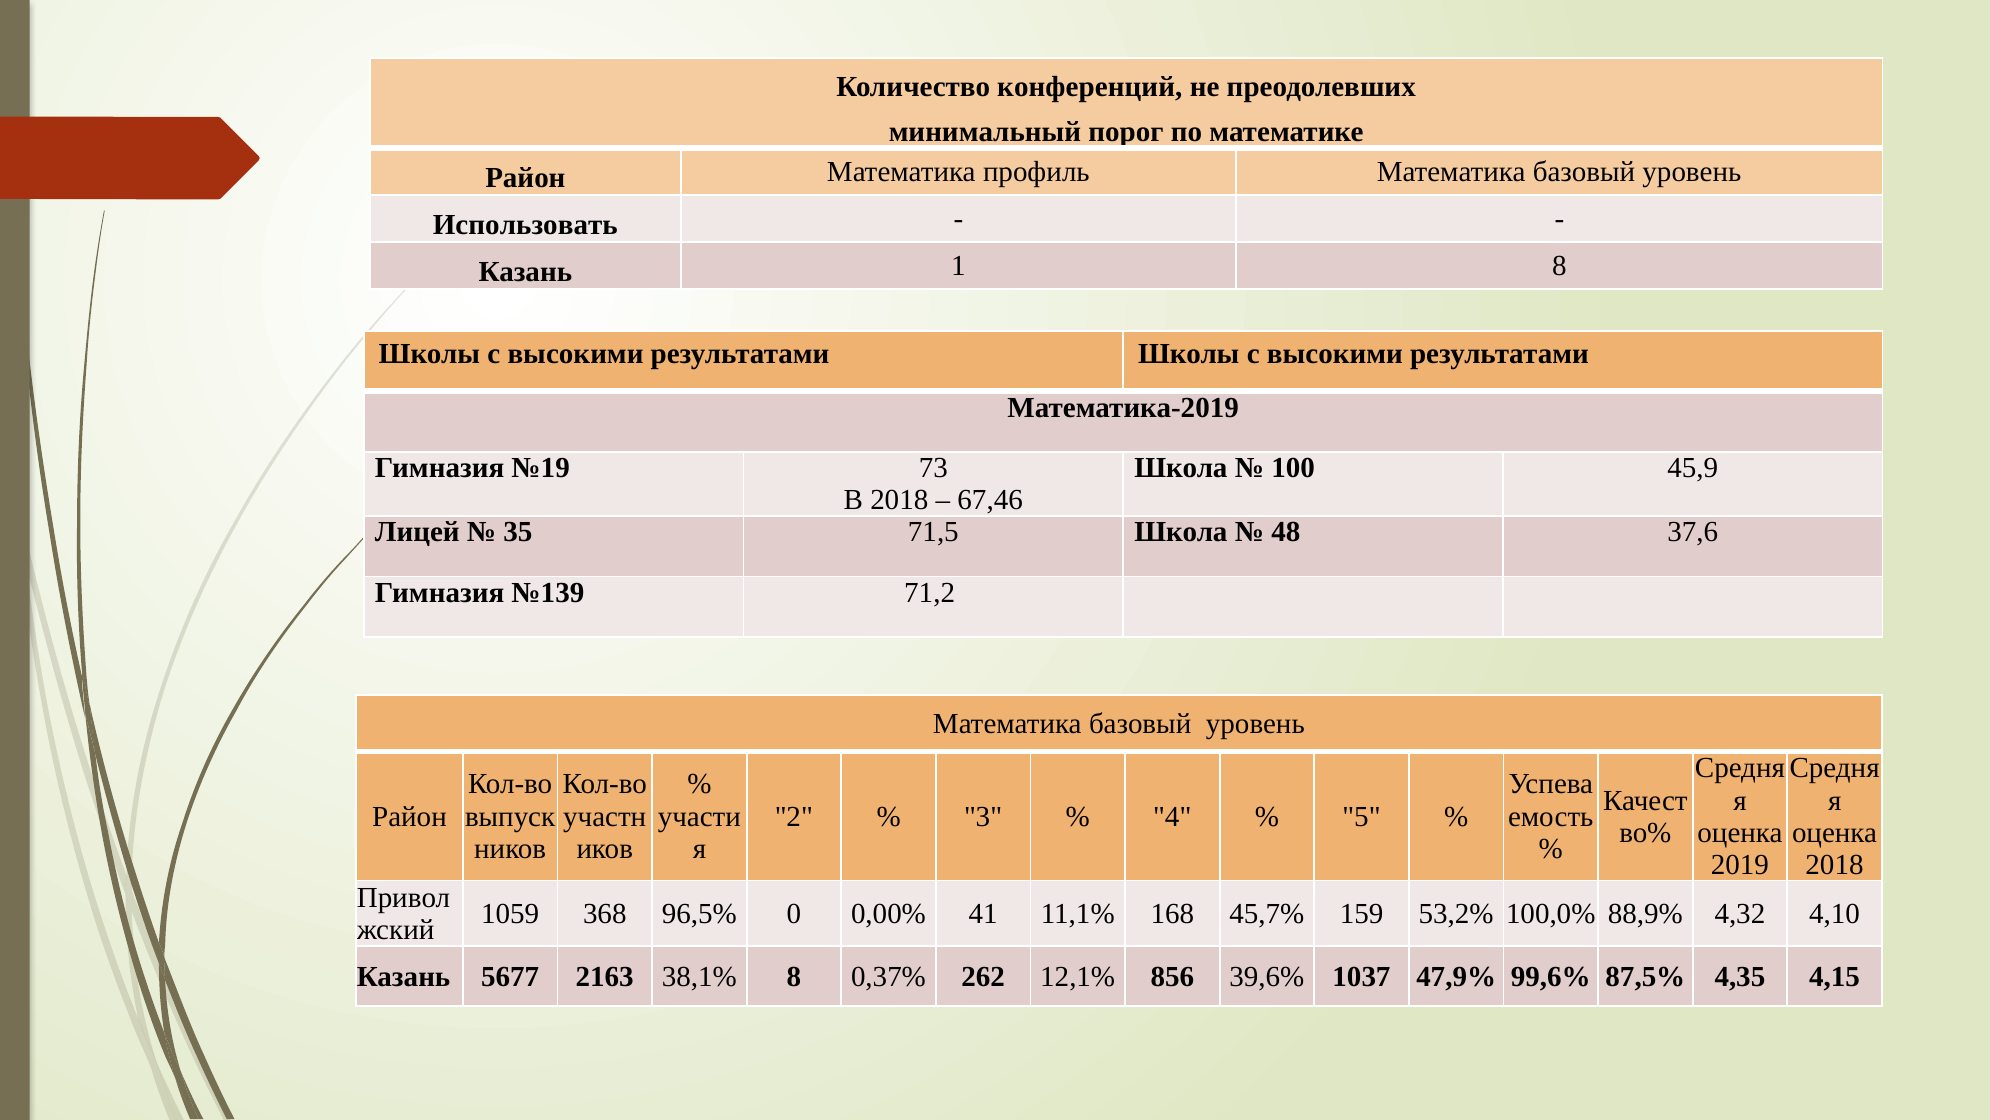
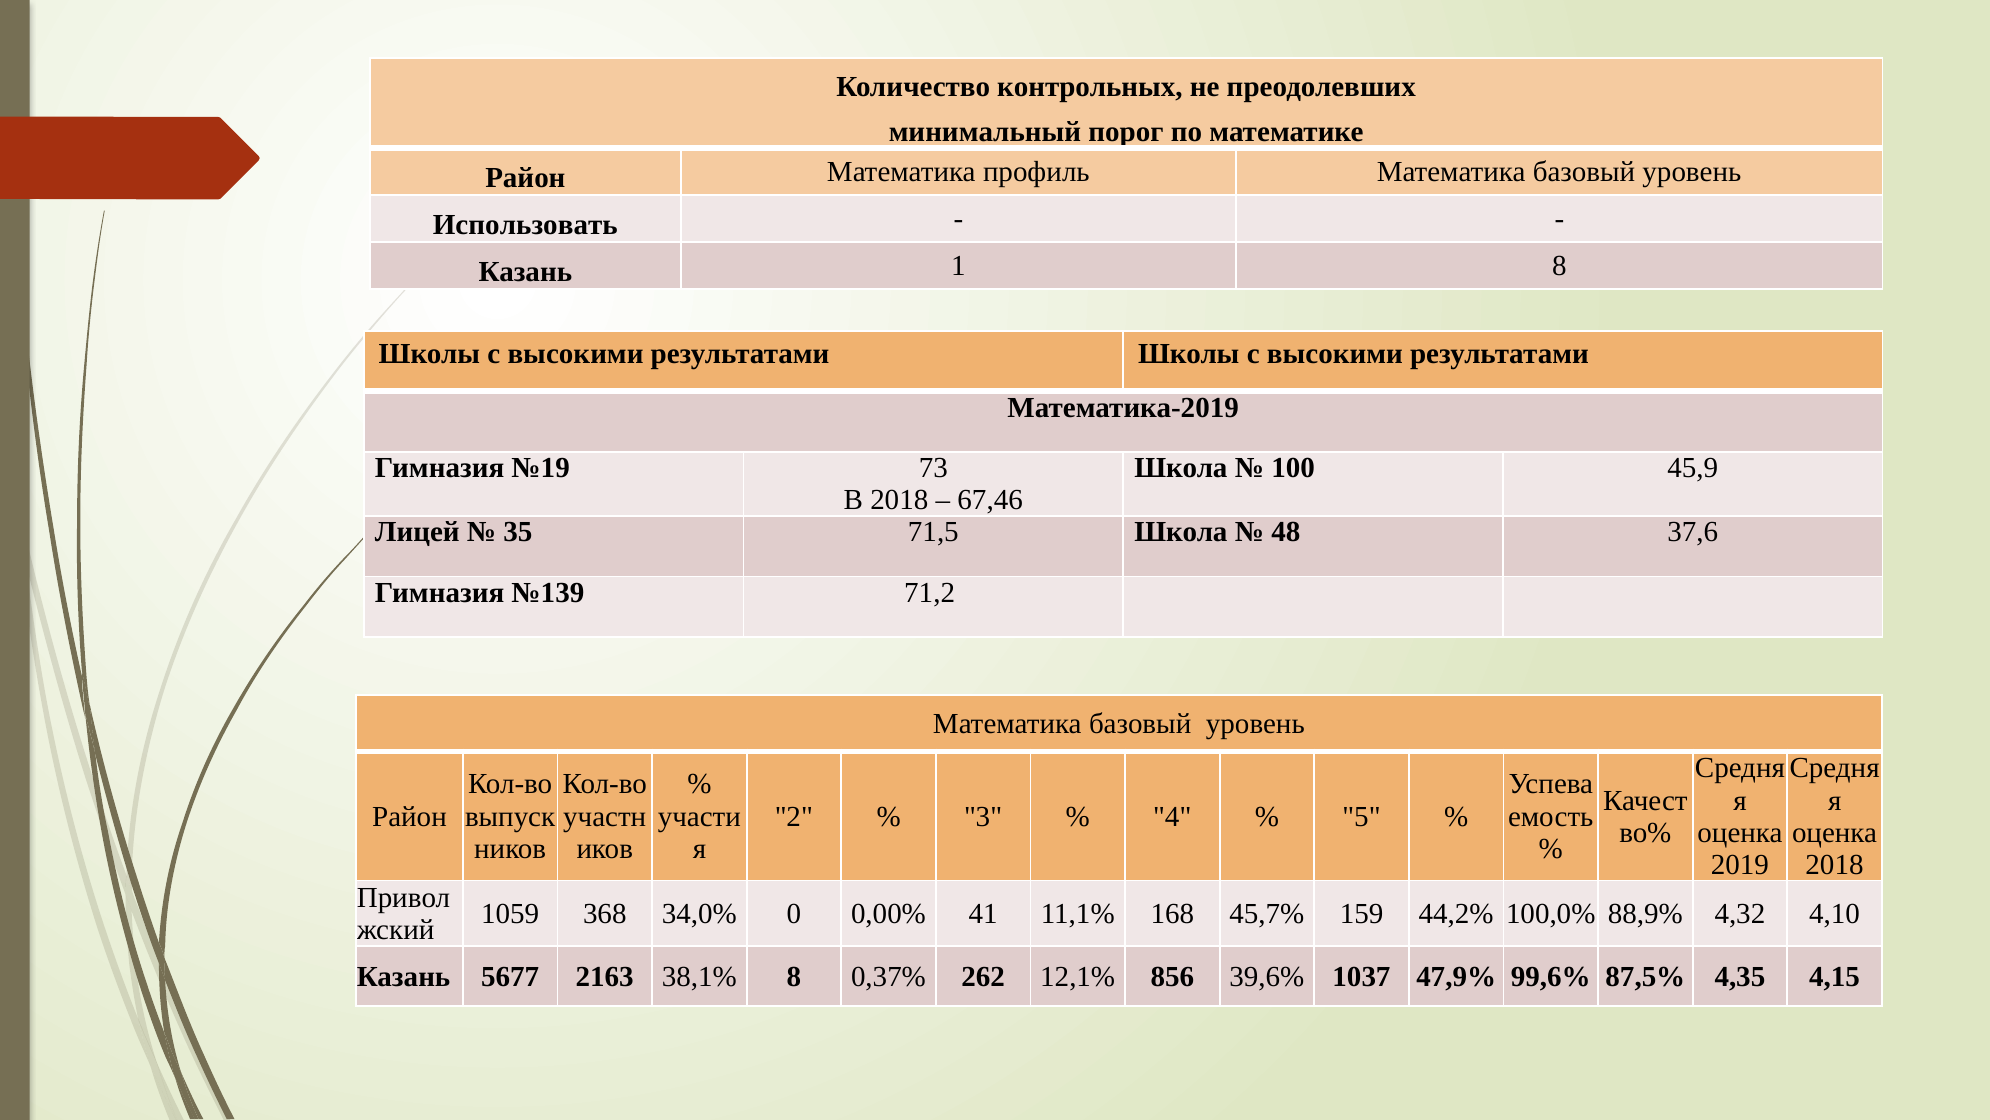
конференций: конференций -> контрольных
96,5%: 96,5% -> 34,0%
53,2%: 53,2% -> 44,2%
